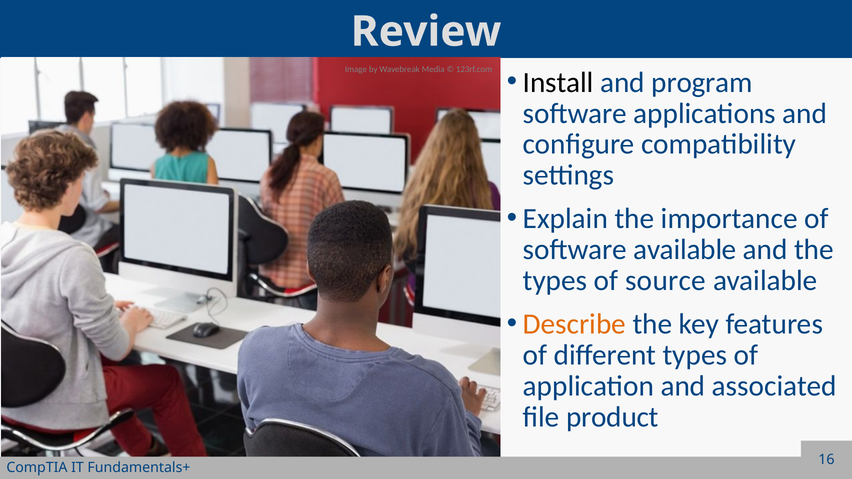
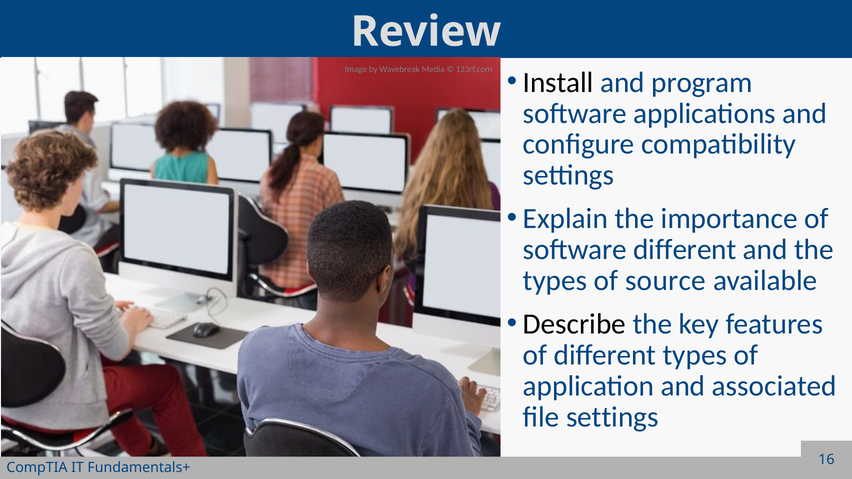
software available: available -> different
Describe colour: orange -> black
file product: product -> settings
